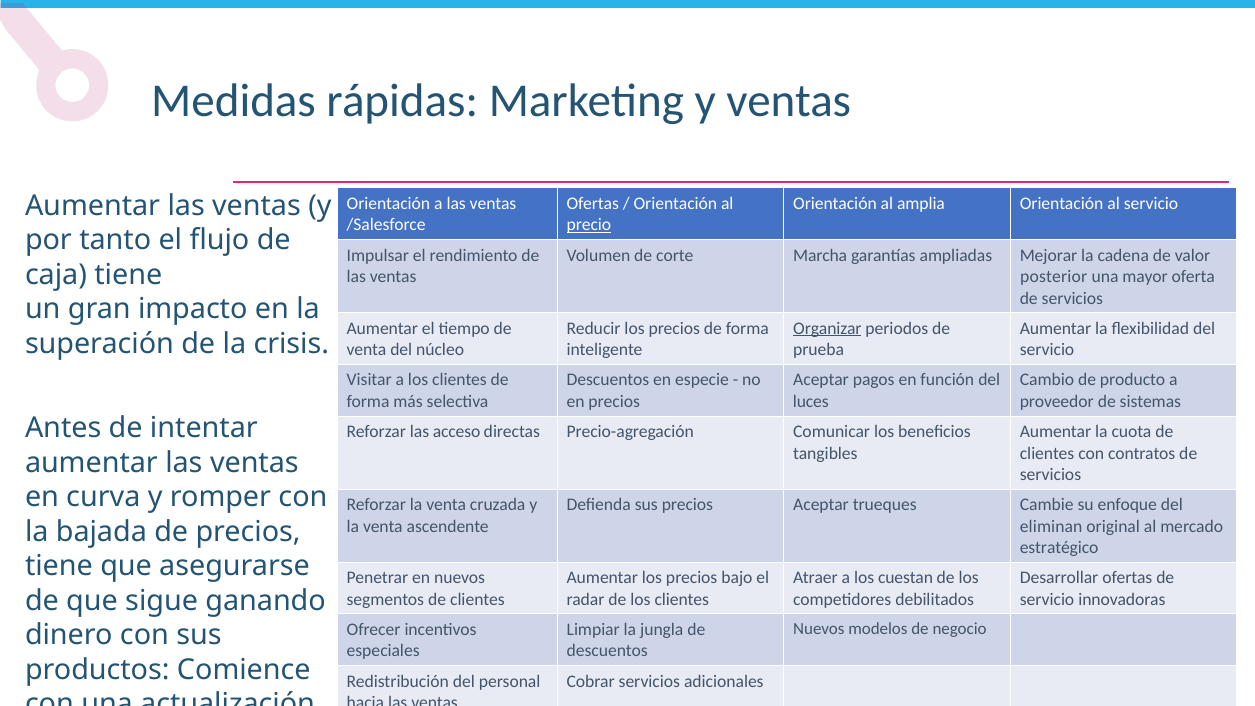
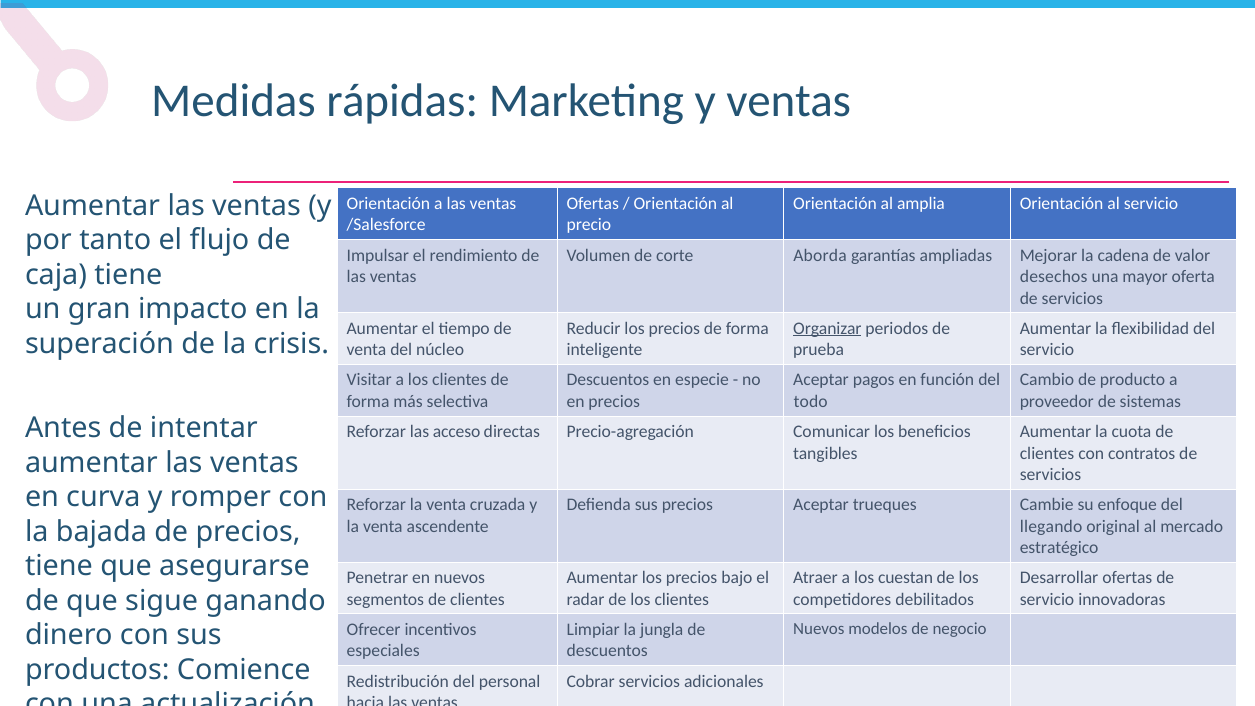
precio underline: present -> none
Marcha: Marcha -> Aborda
posterior: posterior -> desechos
luces: luces -> todo
eliminan: eliminan -> llegando
